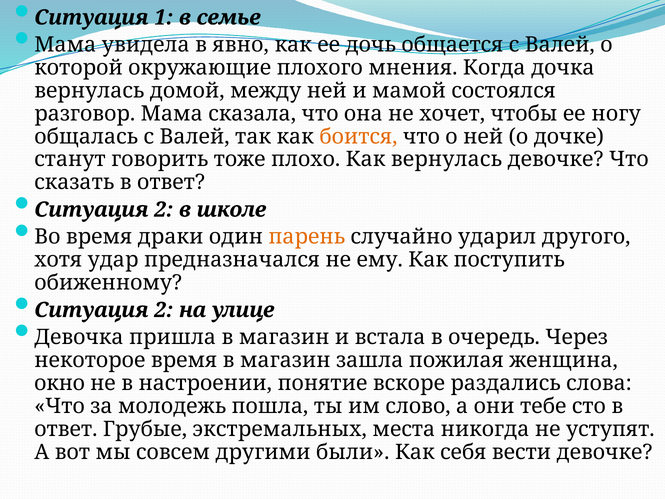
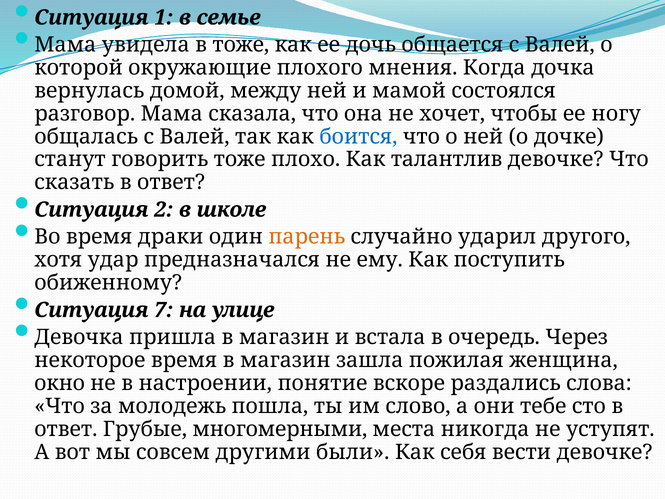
в явно: явно -> тоже
боится colour: orange -> blue
Как вернулась: вернулась -> талантлив
2 at (164, 310): 2 -> 7
экстремальных: экстремальных -> многомерными
